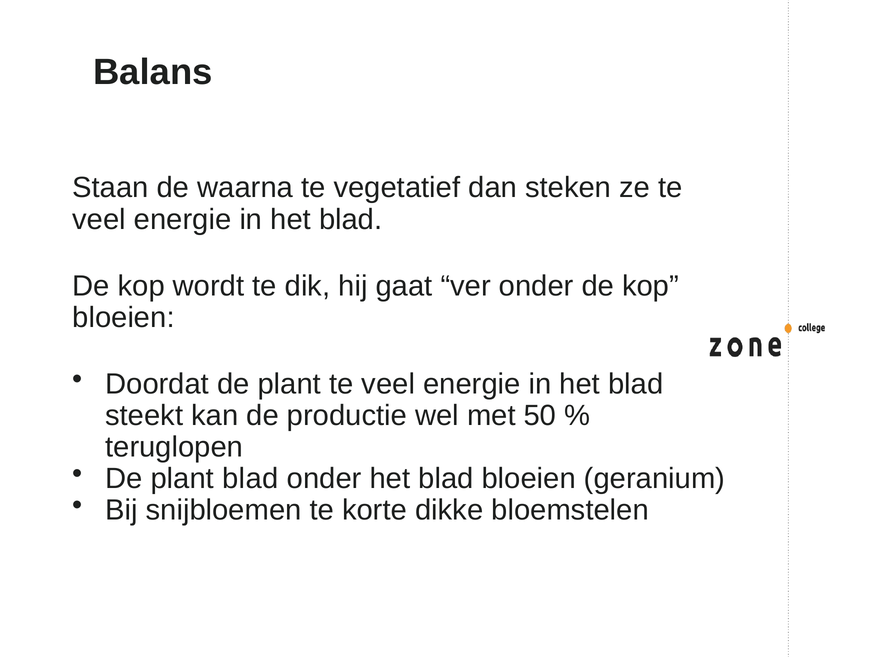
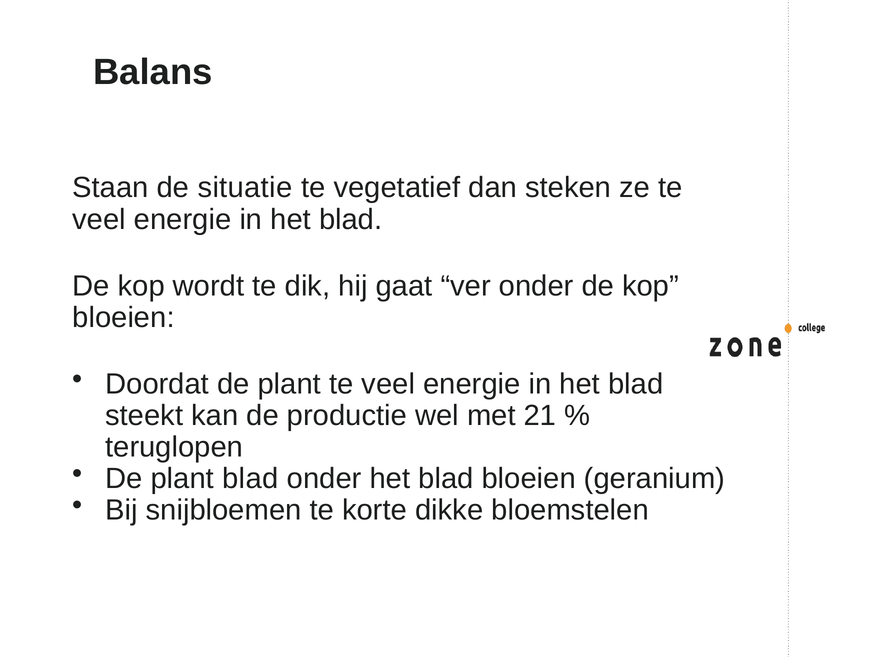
waarna: waarna -> situatie
50: 50 -> 21
